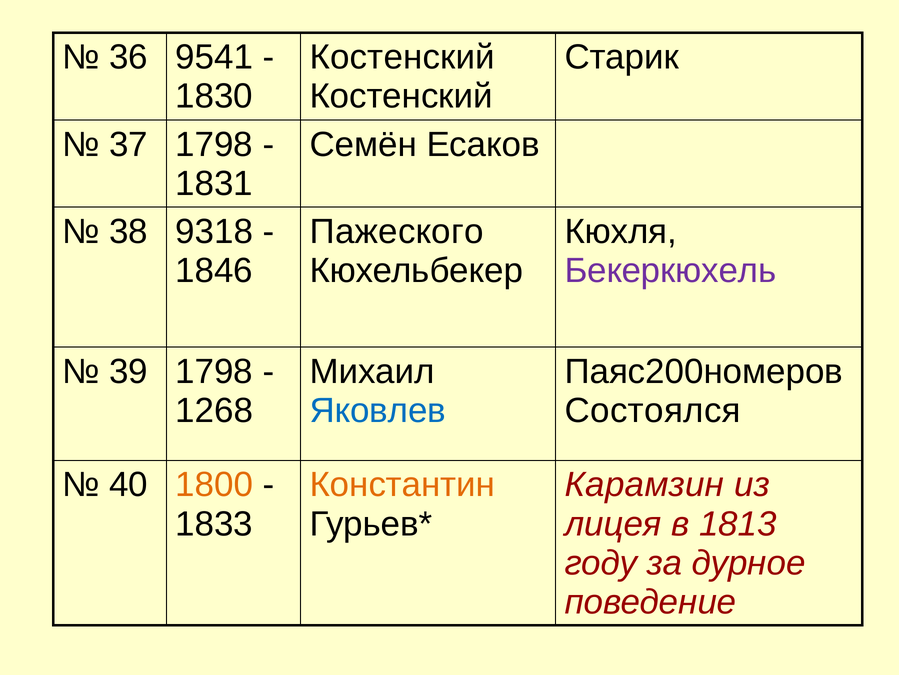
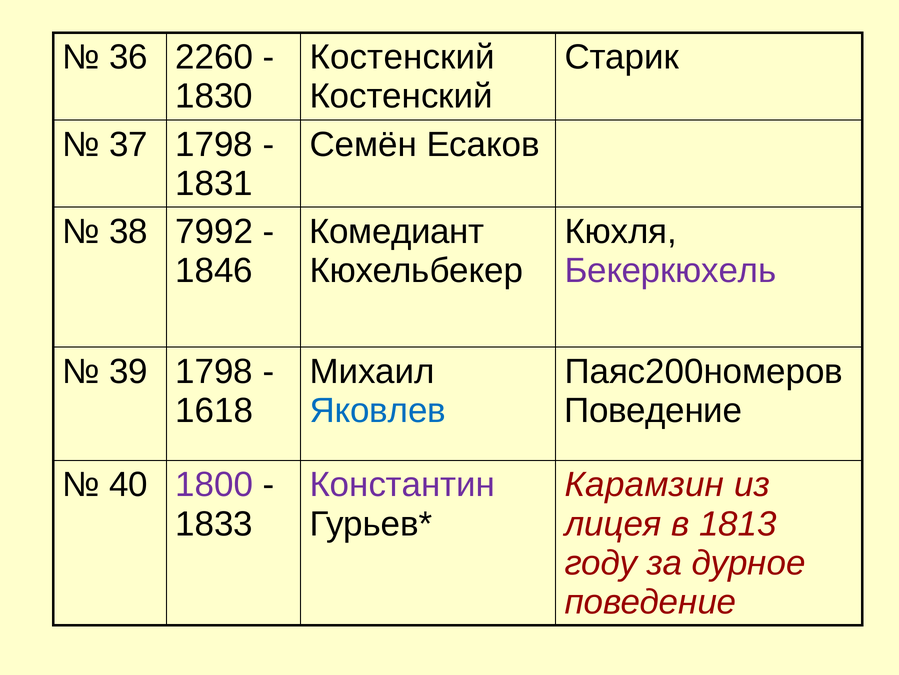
9541: 9541 -> 2260
9318: 9318 -> 7992
Пажеского: Пажеского -> Комедиант
1268: 1268 -> 1618
Состоялся at (653, 410): Состоялся -> Поведение
1800 colour: orange -> purple
Константин colour: orange -> purple
